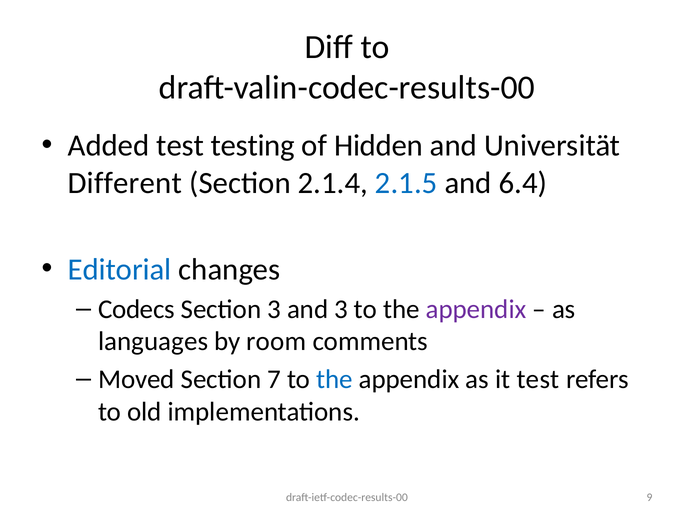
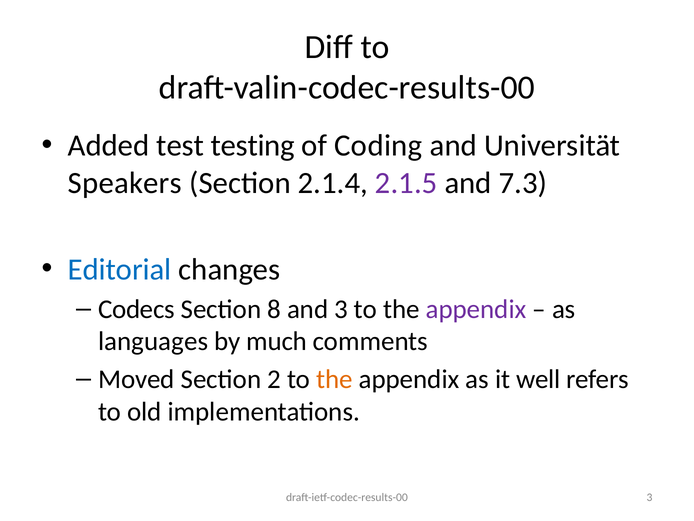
Hidden: Hidden -> Coding
Different: Different -> Speakers
2.1.5 colour: blue -> purple
6.4: 6.4 -> 7.3
Section 3: 3 -> 8
room: room -> much
7: 7 -> 2
the at (334, 379) colour: blue -> orange
it test: test -> well
draft-ietf-codec-results-00 9: 9 -> 3
